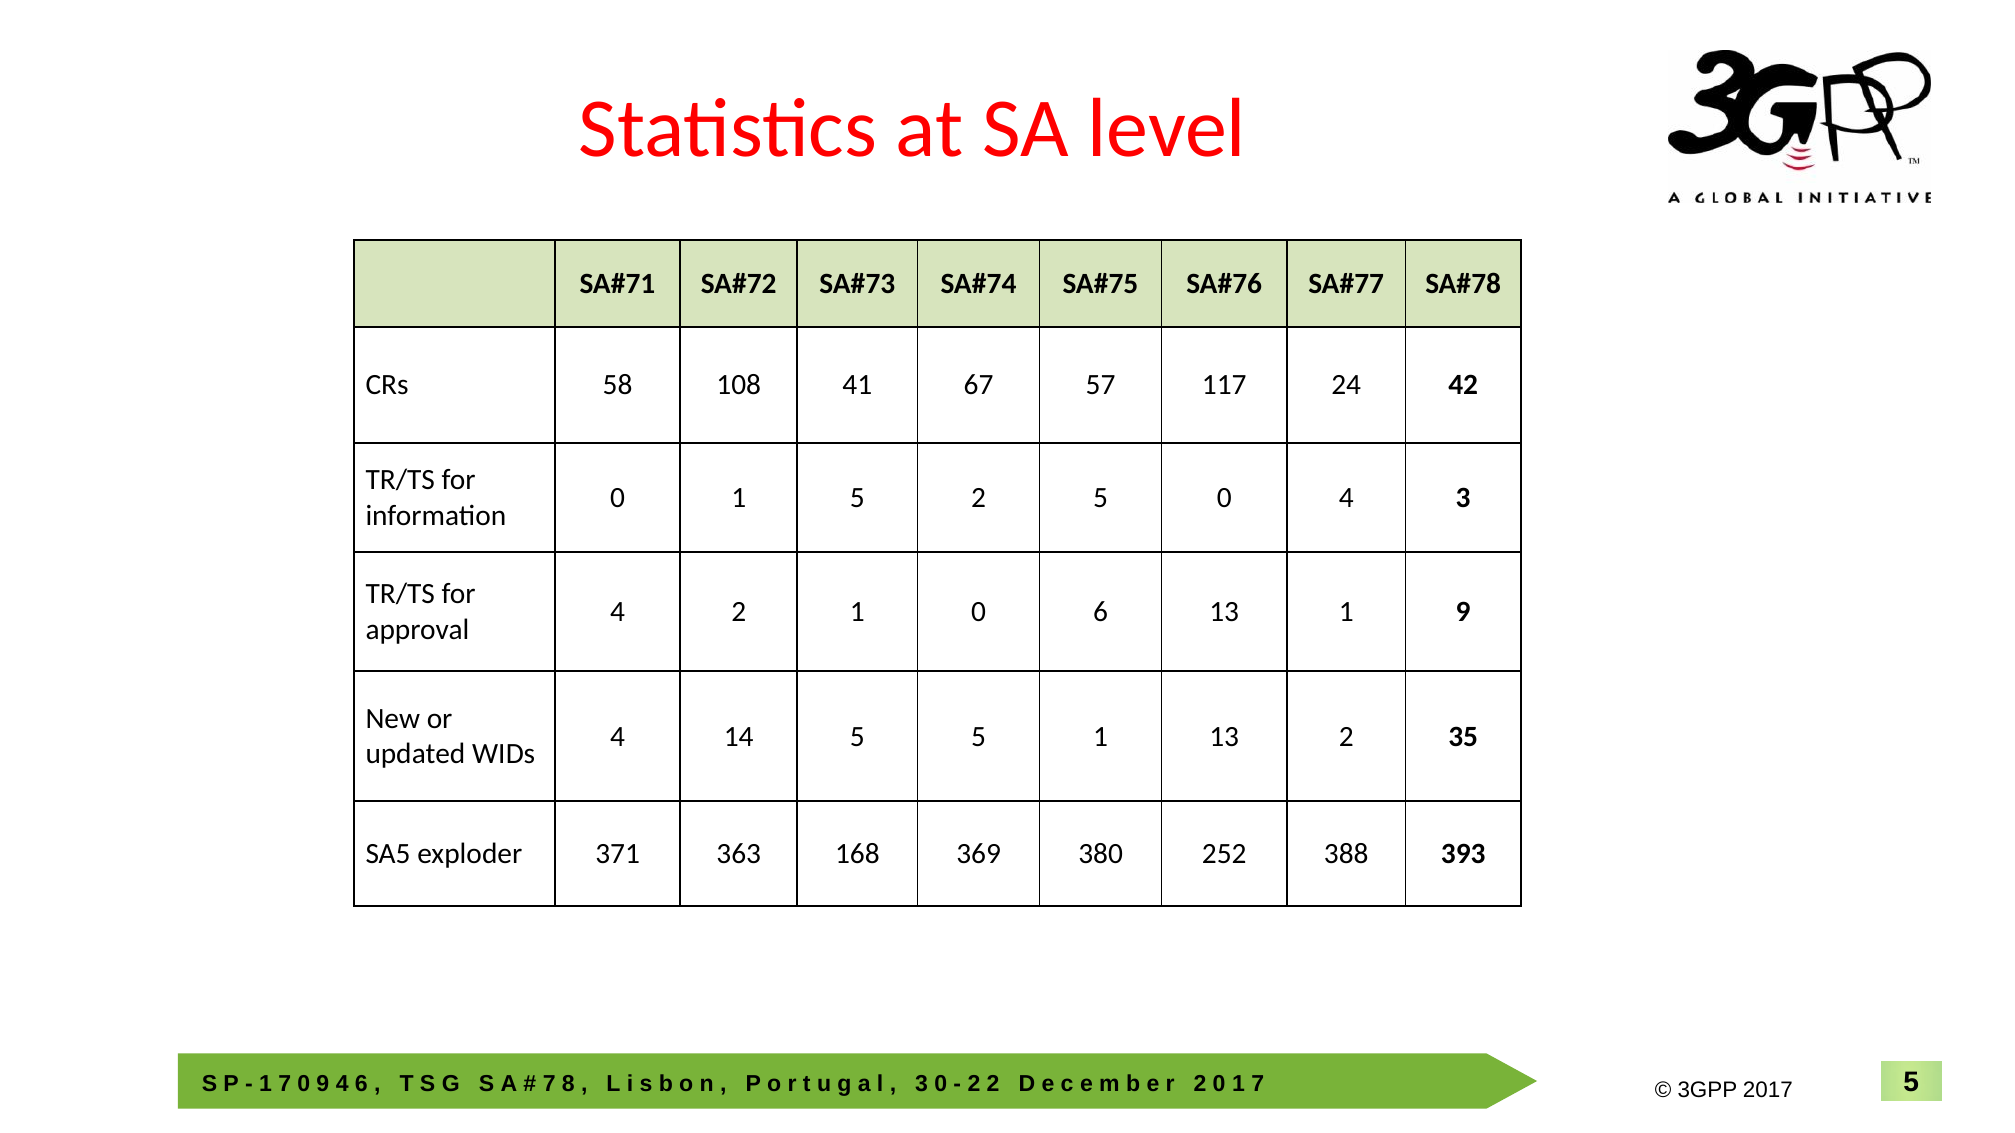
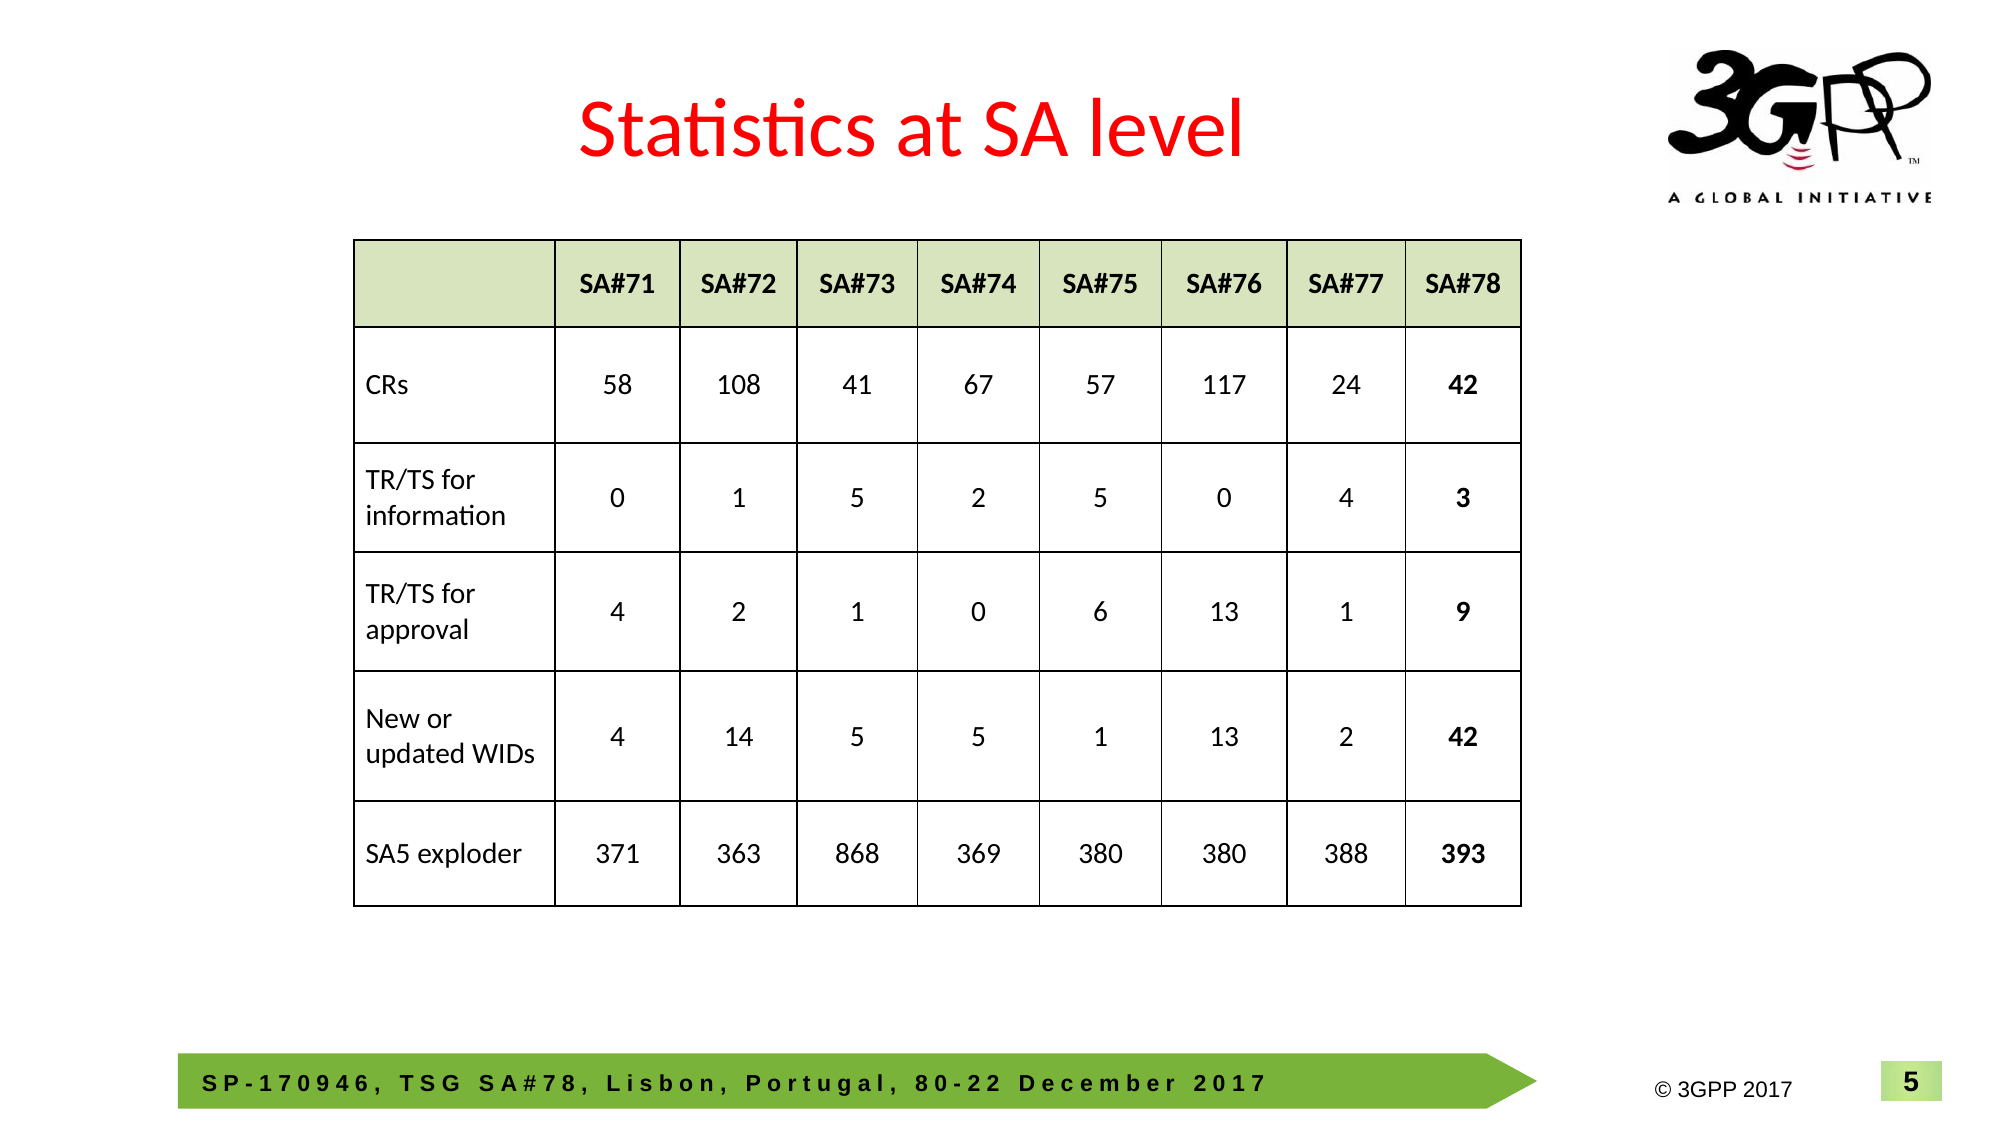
2 35: 35 -> 42
168: 168 -> 868
380 252: 252 -> 380
3 at (922, 1084): 3 -> 8
